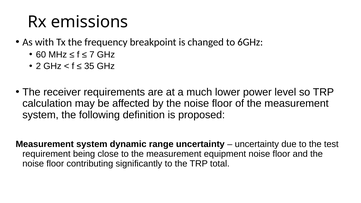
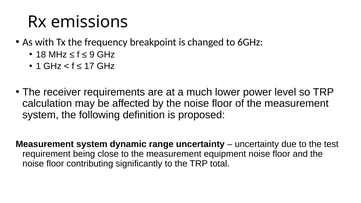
60: 60 -> 18
7: 7 -> 9
2: 2 -> 1
35: 35 -> 17
